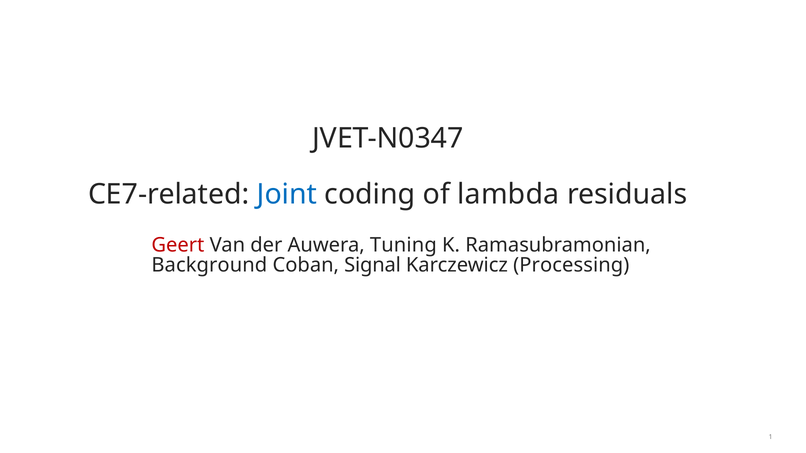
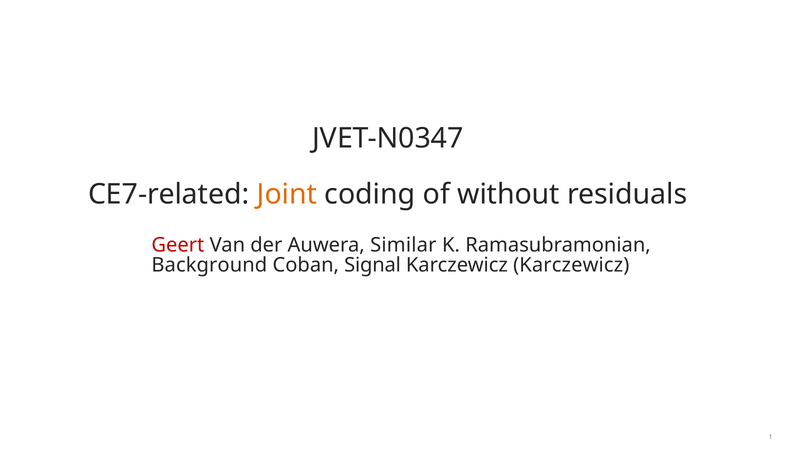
Joint colour: blue -> orange
lambda: lambda -> without
Tuning: Tuning -> Similar
Karczewicz Processing: Processing -> Karczewicz
